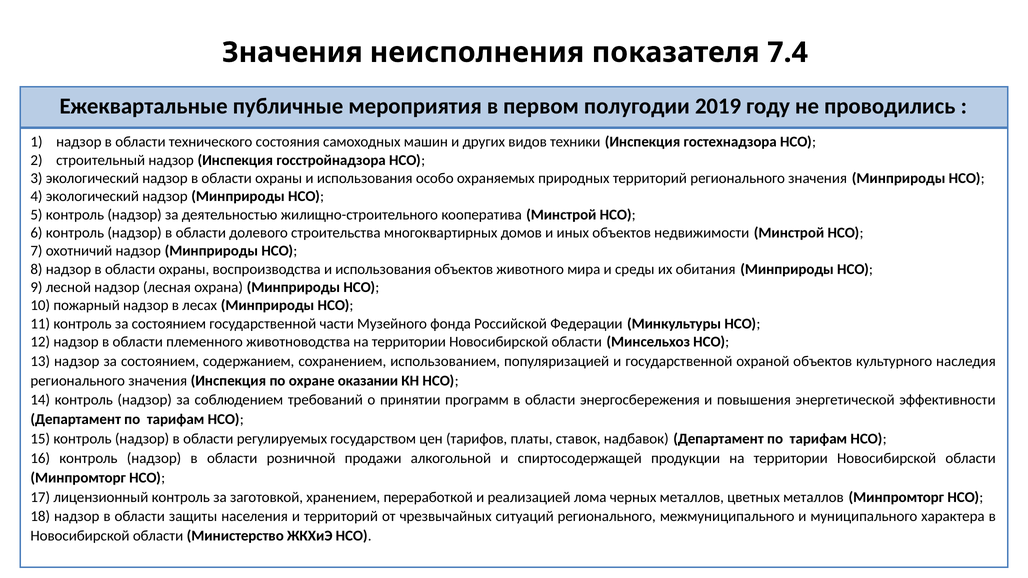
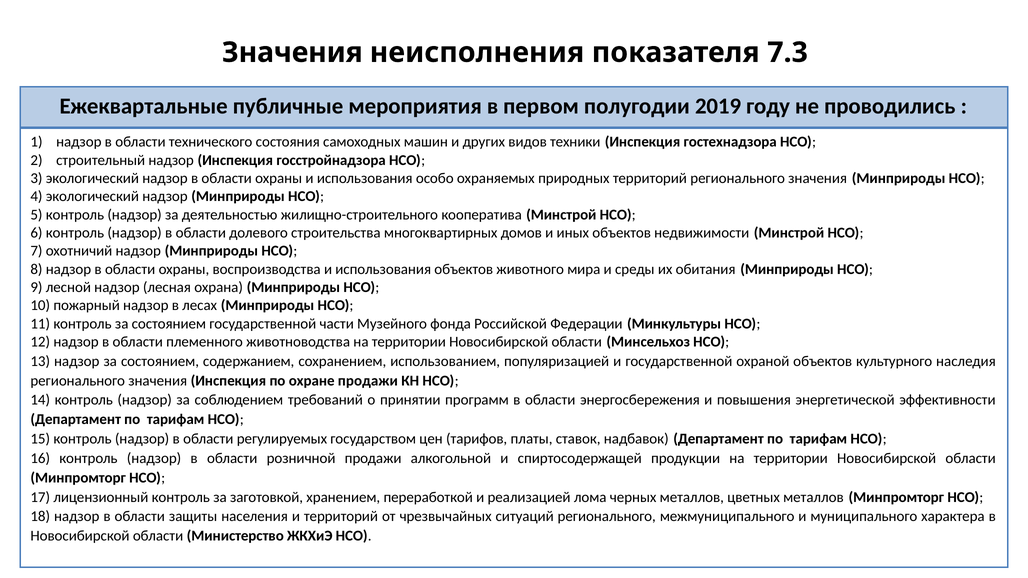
7.4: 7.4 -> 7.3
охране оказании: оказании -> продажи
